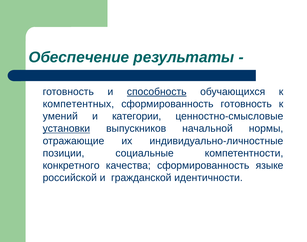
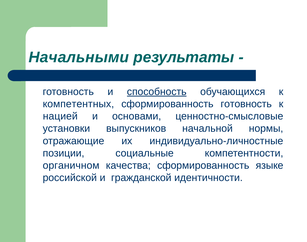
Обеспечение: Обеспечение -> Начальными
умений: умений -> нацией
категории: категории -> основами
установки underline: present -> none
конкретного: конкретного -> органичном
